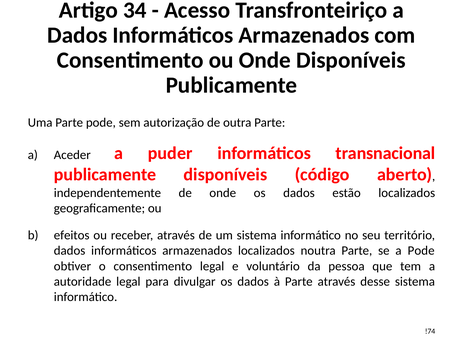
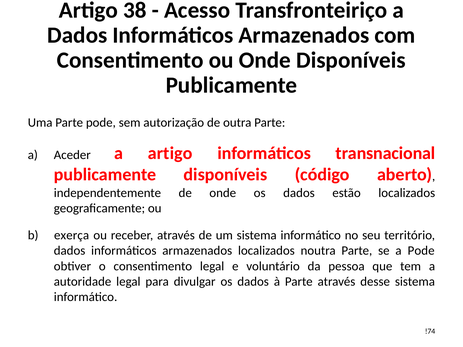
34: 34 -> 38
a puder: puder -> artigo
efeitos: efeitos -> exerça
